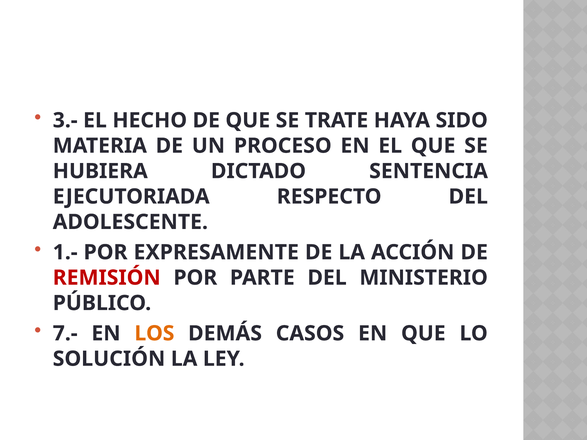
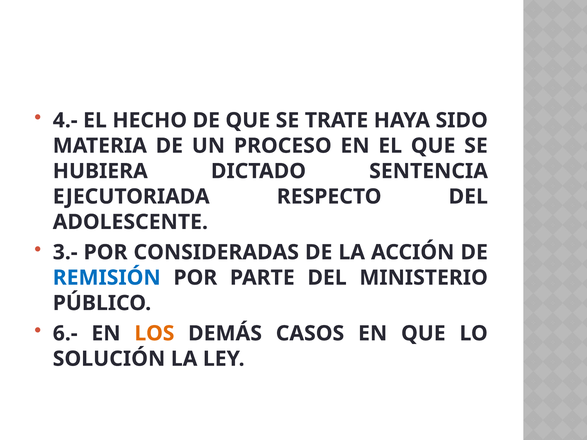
3.-: 3.- -> 4.-
1.-: 1.- -> 3.-
EXPRESAMENTE: EXPRESAMENTE -> CONSIDERADAS
REMISIÓN colour: red -> blue
7.-: 7.- -> 6.-
